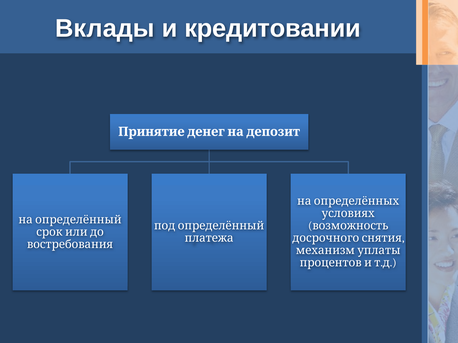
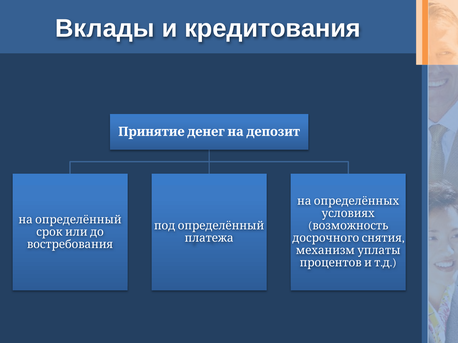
кредитовании: кредитовании -> кредитования
